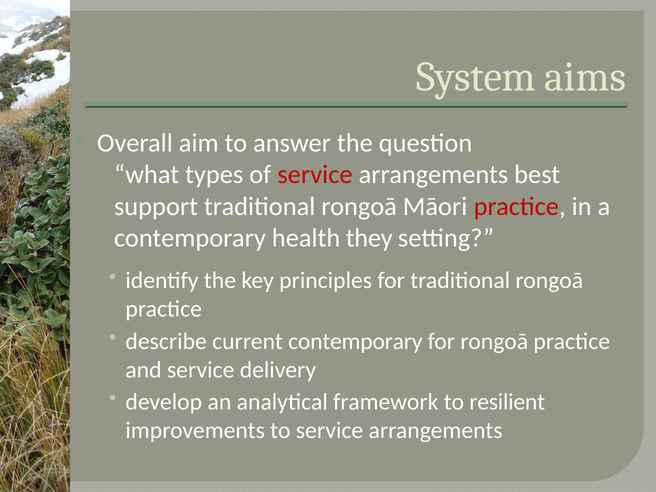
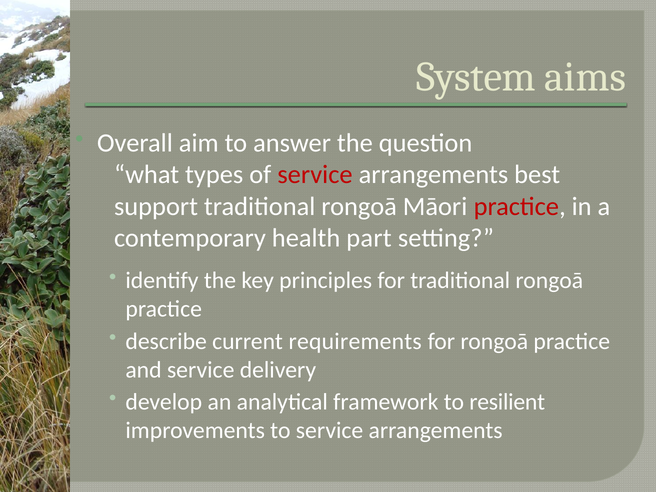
they: they -> part
current contemporary: contemporary -> requirements
